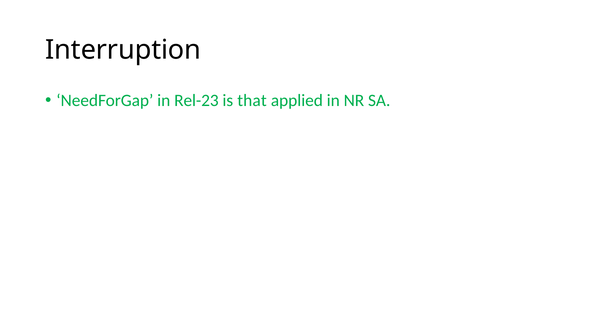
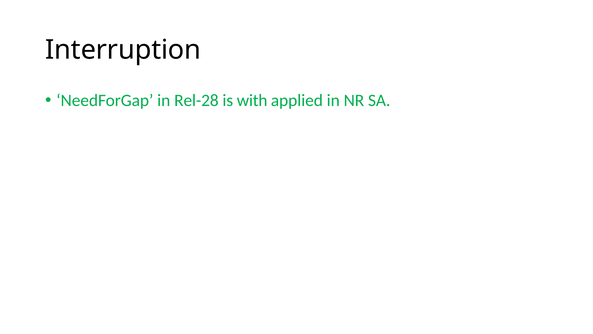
Rel-23: Rel-23 -> Rel-28
that: that -> with
